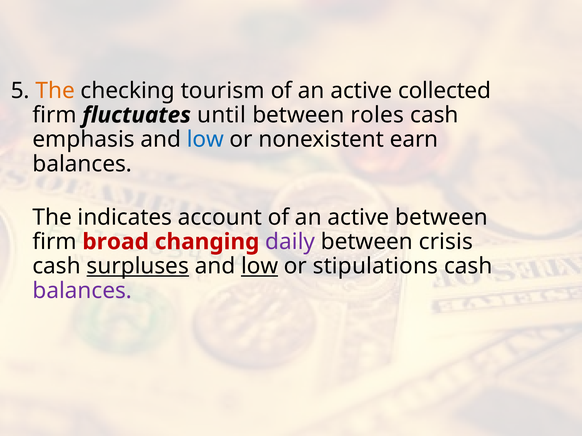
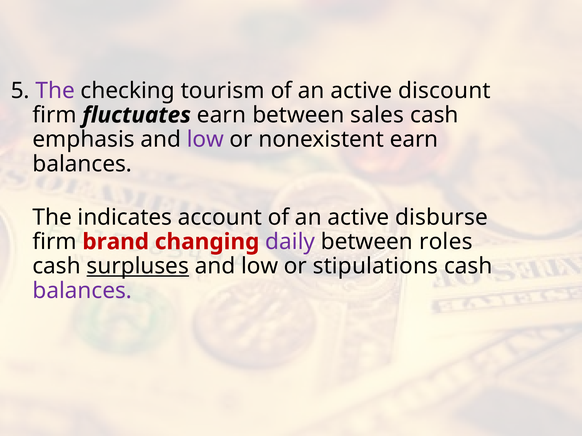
The at (55, 91) colour: orange -> purple
collected: collected -> discount
fluctuates until: until -> earn
roles: roles -> sales
low at (205, 140) colour: blue -> purple
active between: between -> disburse
broad: broad -> brand
crisis: crisis -> roles
low at (260, 266) underline: present -> none
